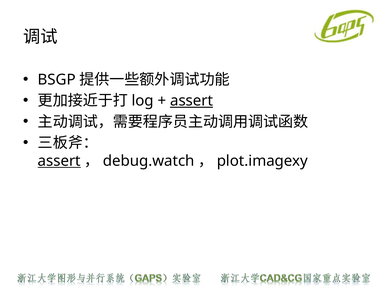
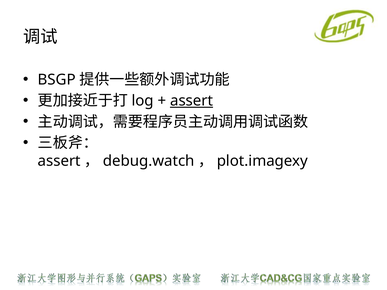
assert at (59, 161) underline: present -> none
